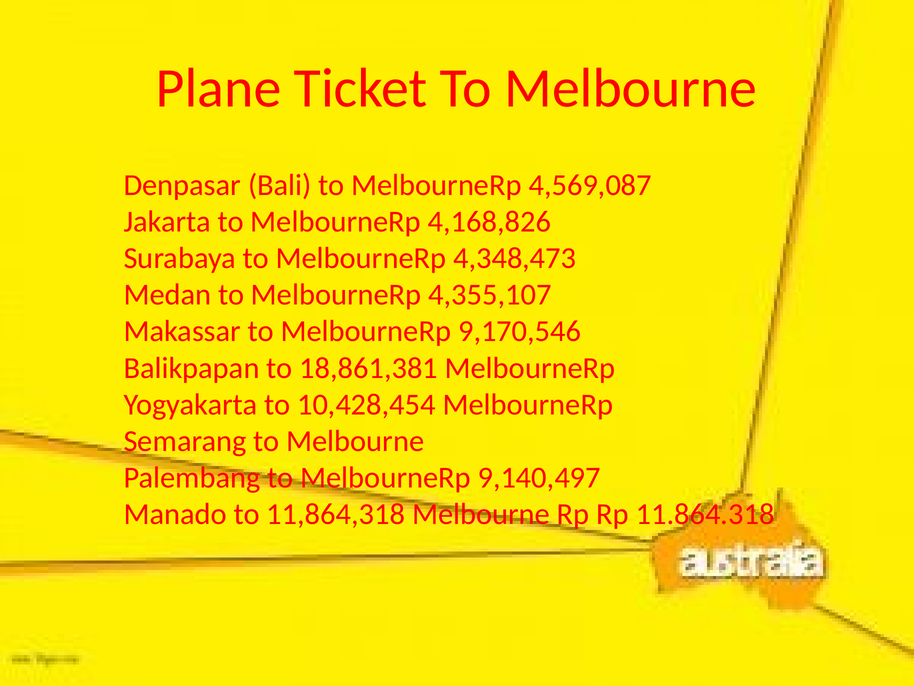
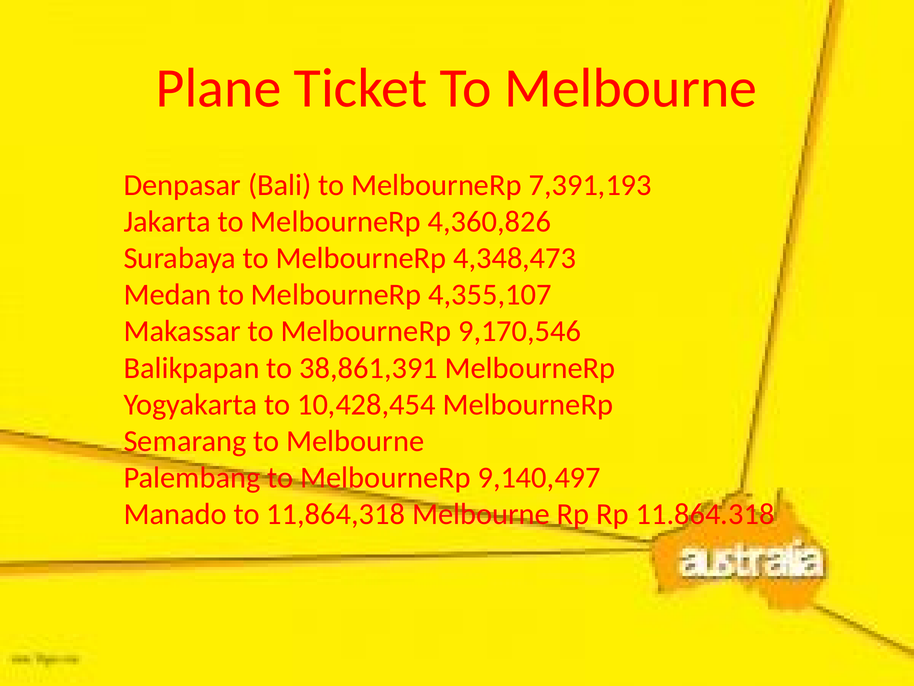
4,569,087: 4,569,087 -> 7,391,193
4,168,826: 4,168,826 -> 4,360,826
18,861,381: 18,861,381 -> 38,861,391
